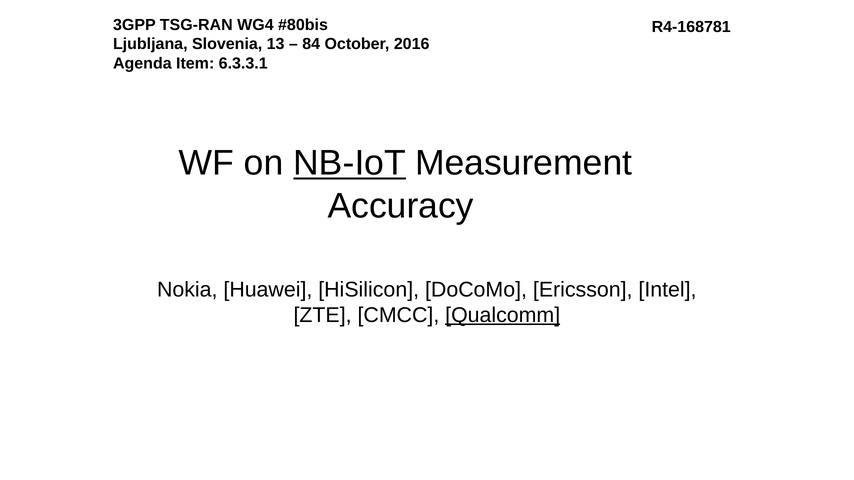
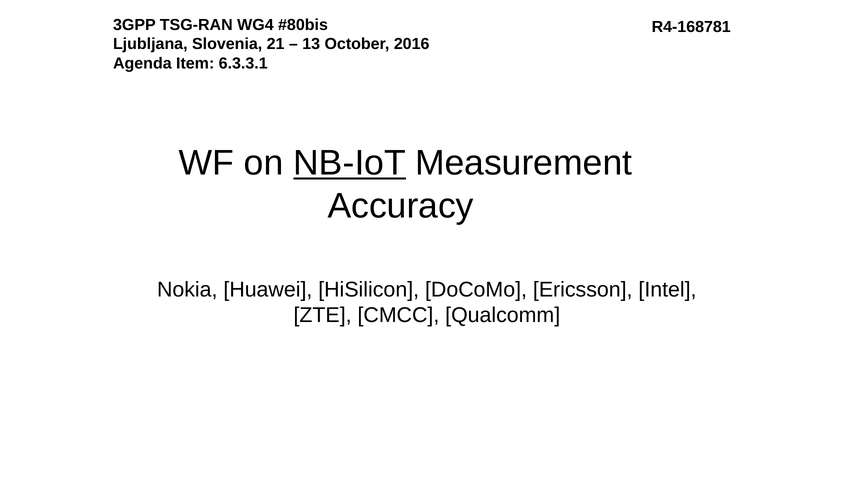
13: 13 -> 21
84: 84 -> 13
Qualcomm underline: present -> none
